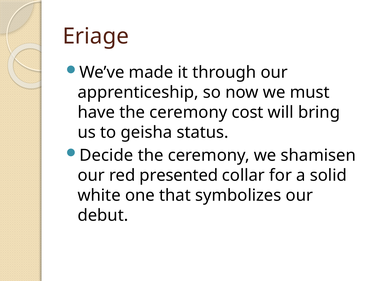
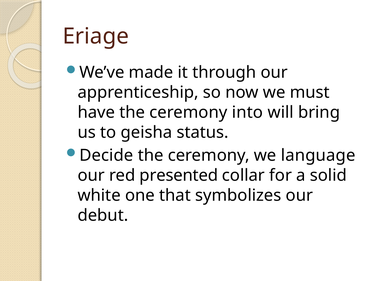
cost: cost -> into
shamisen: shamisen -> language
